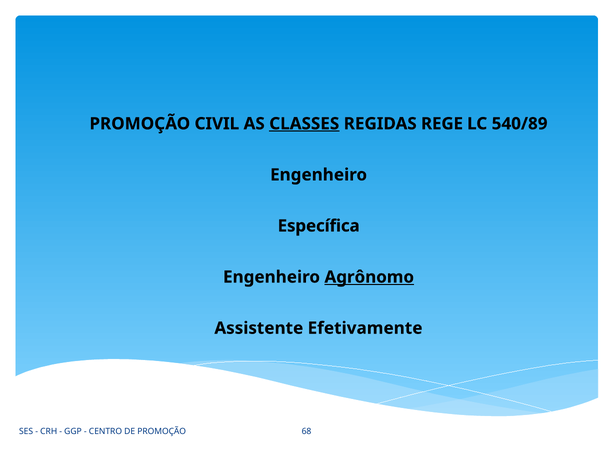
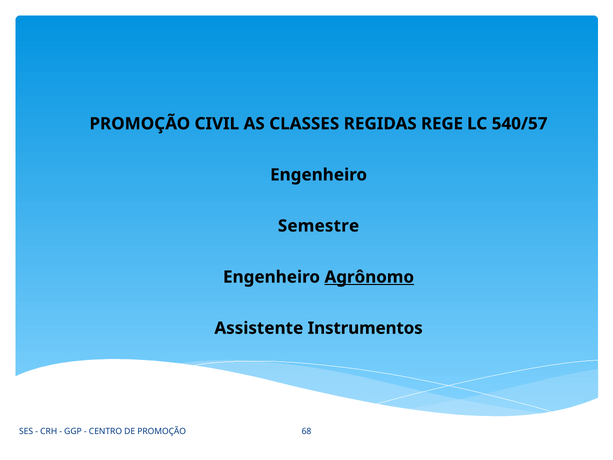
CLASSES underline: present -> none
540/89: 540/89 -> 540/57
Específica: Específica -> Semestre
Efetivamente: Efetivamente -> Instrumentos
